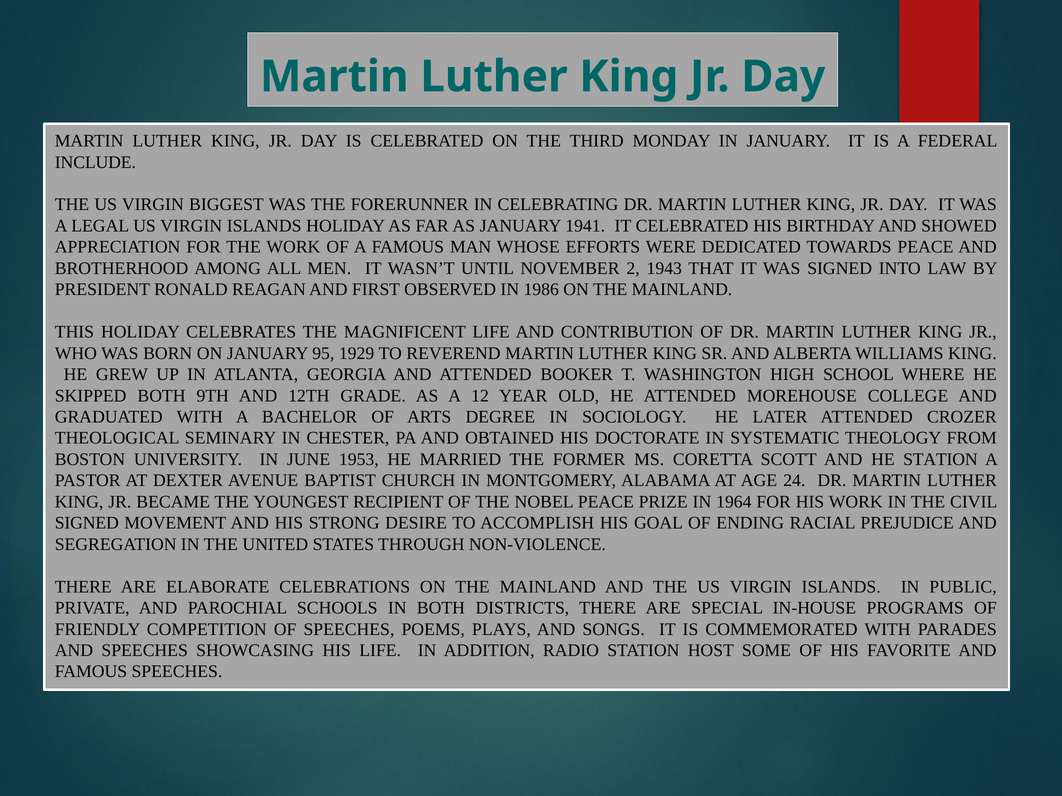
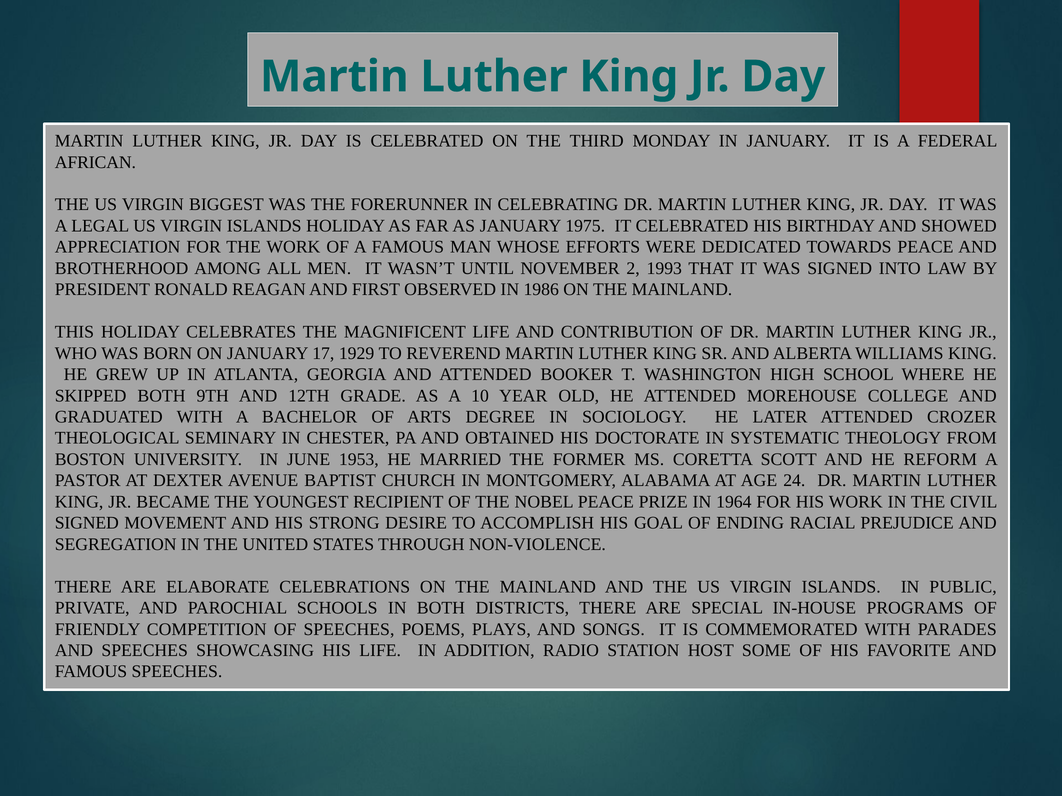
INCLUDE: INCLUDE -> AFRICAN
1941: 1941 -> 1975
1943: 1943 -> 1993
95: 95 -> 17
12: 12 -> 10
HE STATION: STATION -> REFORM
